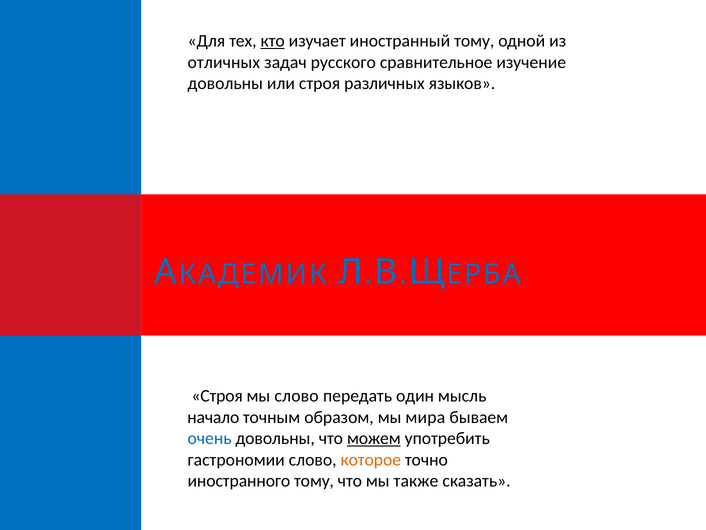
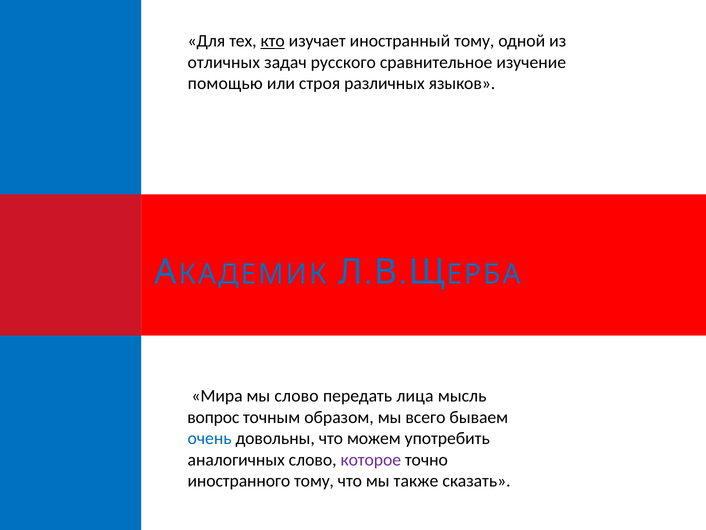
довольны at (225, 83): довольны -> помощью
Строя at (217, 396): Строя -> Мира
один: один -> лица
начало: начало -> вопрос
мира: мира -> всего
можем underline: present -> none
гастрономии: гастрономии -> аналогичных
которое colour: orange -> purple
